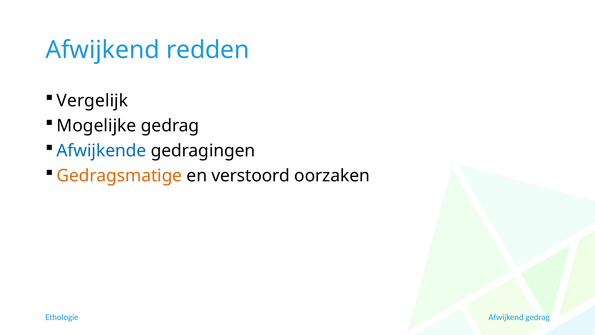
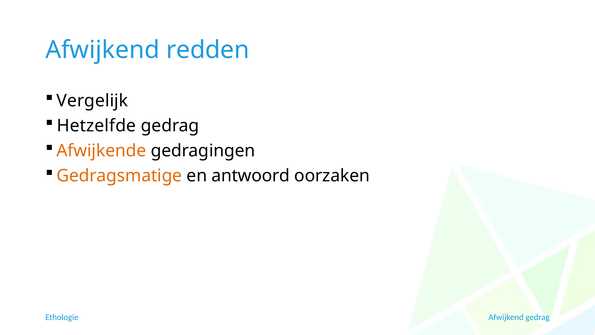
Mogelijke: Mogelijke -> Hetzelfde
Afwijkende colour: blue -> orange
verstoord: verstoord -> antwoord
